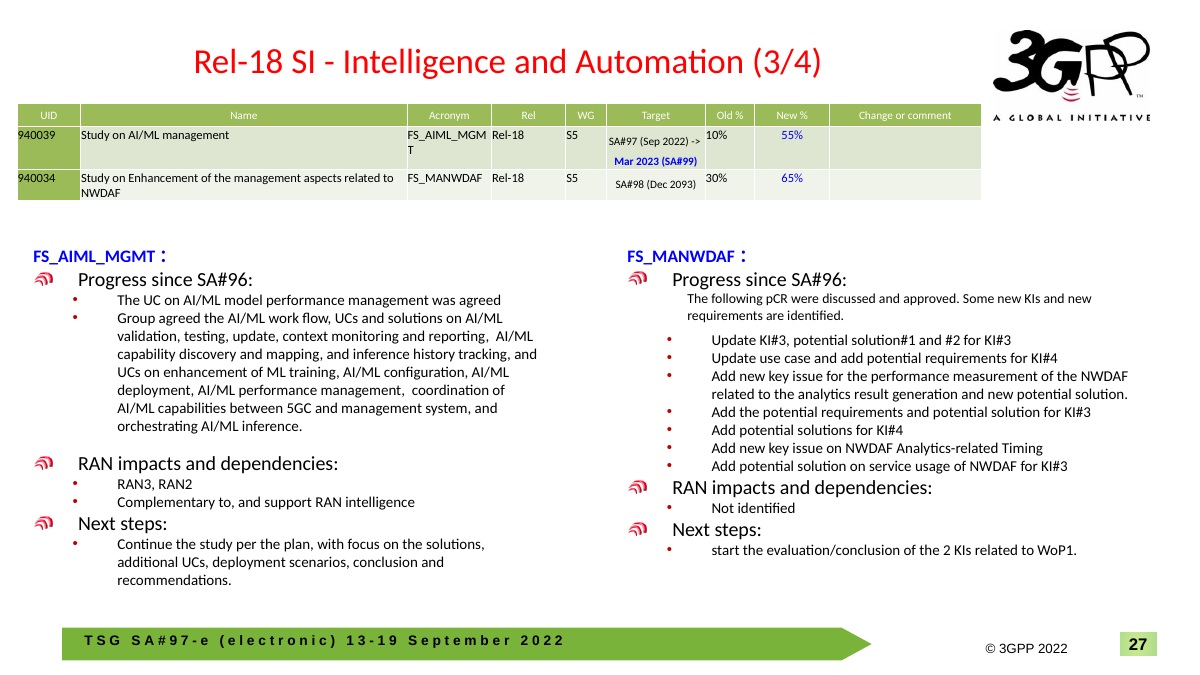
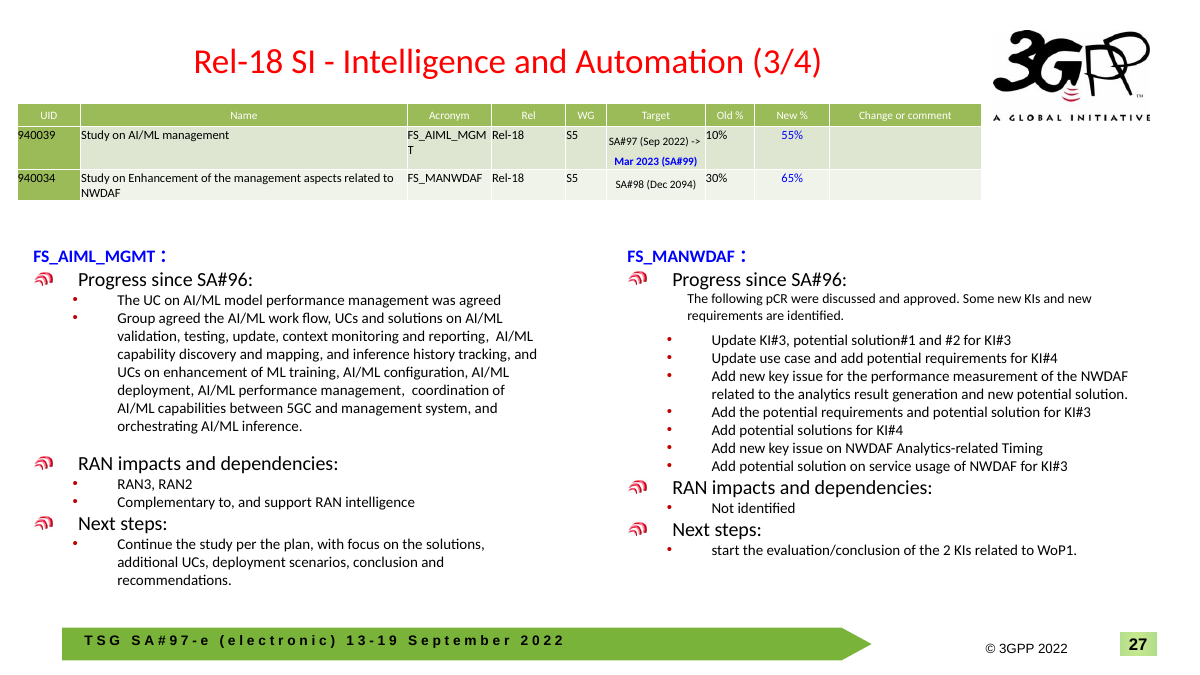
2093: 2093 -> 2094
